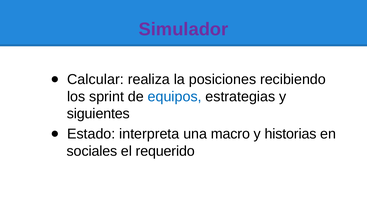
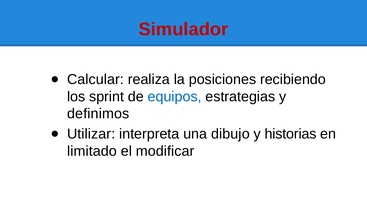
Simulador colour: purple -> red
siguientes: siguientes -> definimos
Estado: Estado -> Utilizar
macro: macro -> dibujo
sociales: sociales -> limitado
requerido: requerido -> modificar
